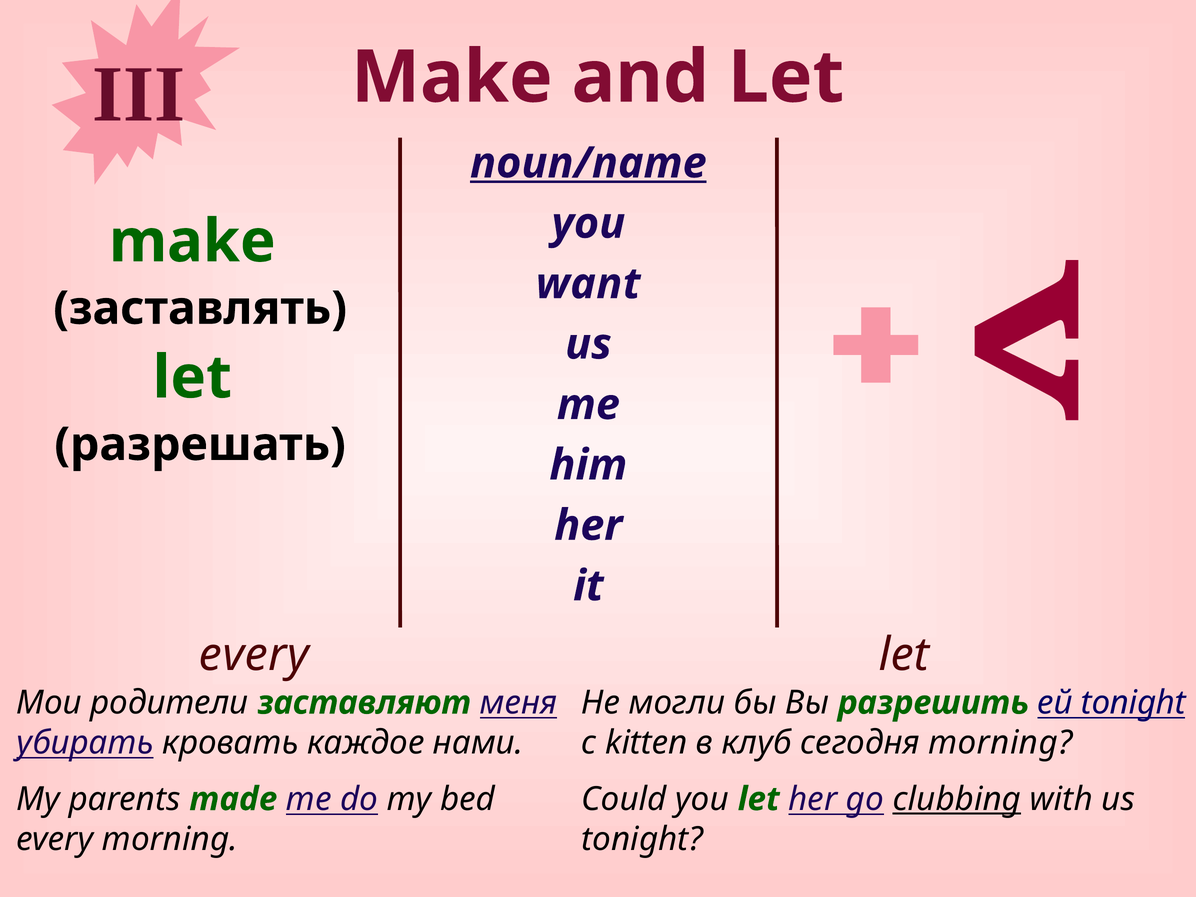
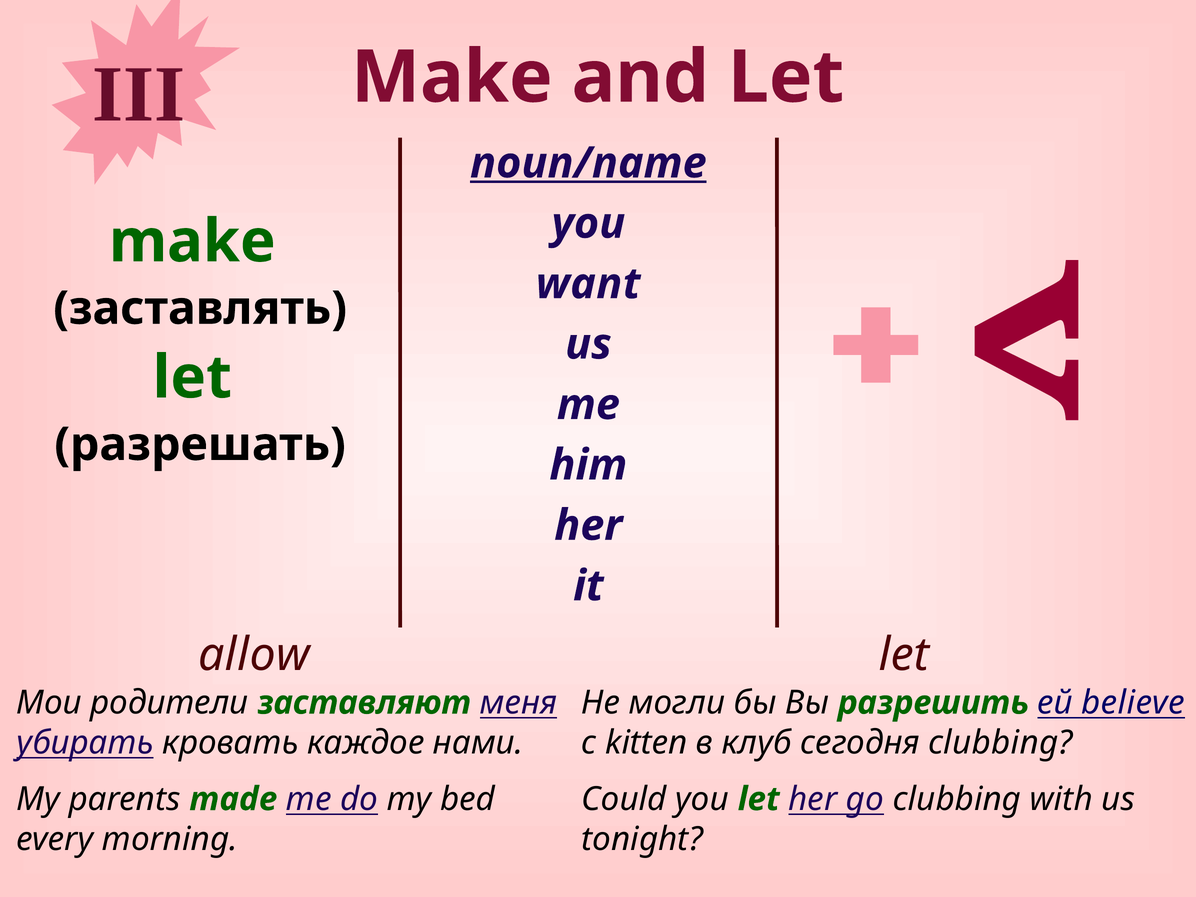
every at (254, 655): every -> allow
ей tonight: tonight -> believe
сегодня morning: morning -> clubbing
clubbing at (957, 799) underline: present -> none
